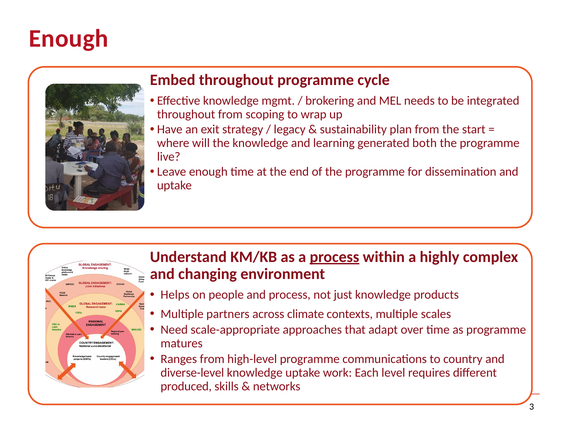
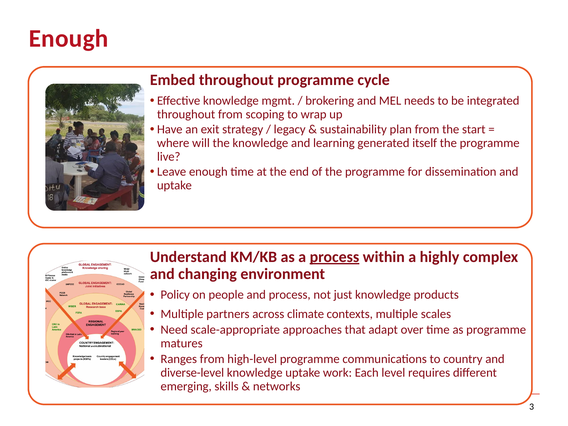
both: both -> itself
Helps: Helps -> Policy
produced: produced -> emerging
